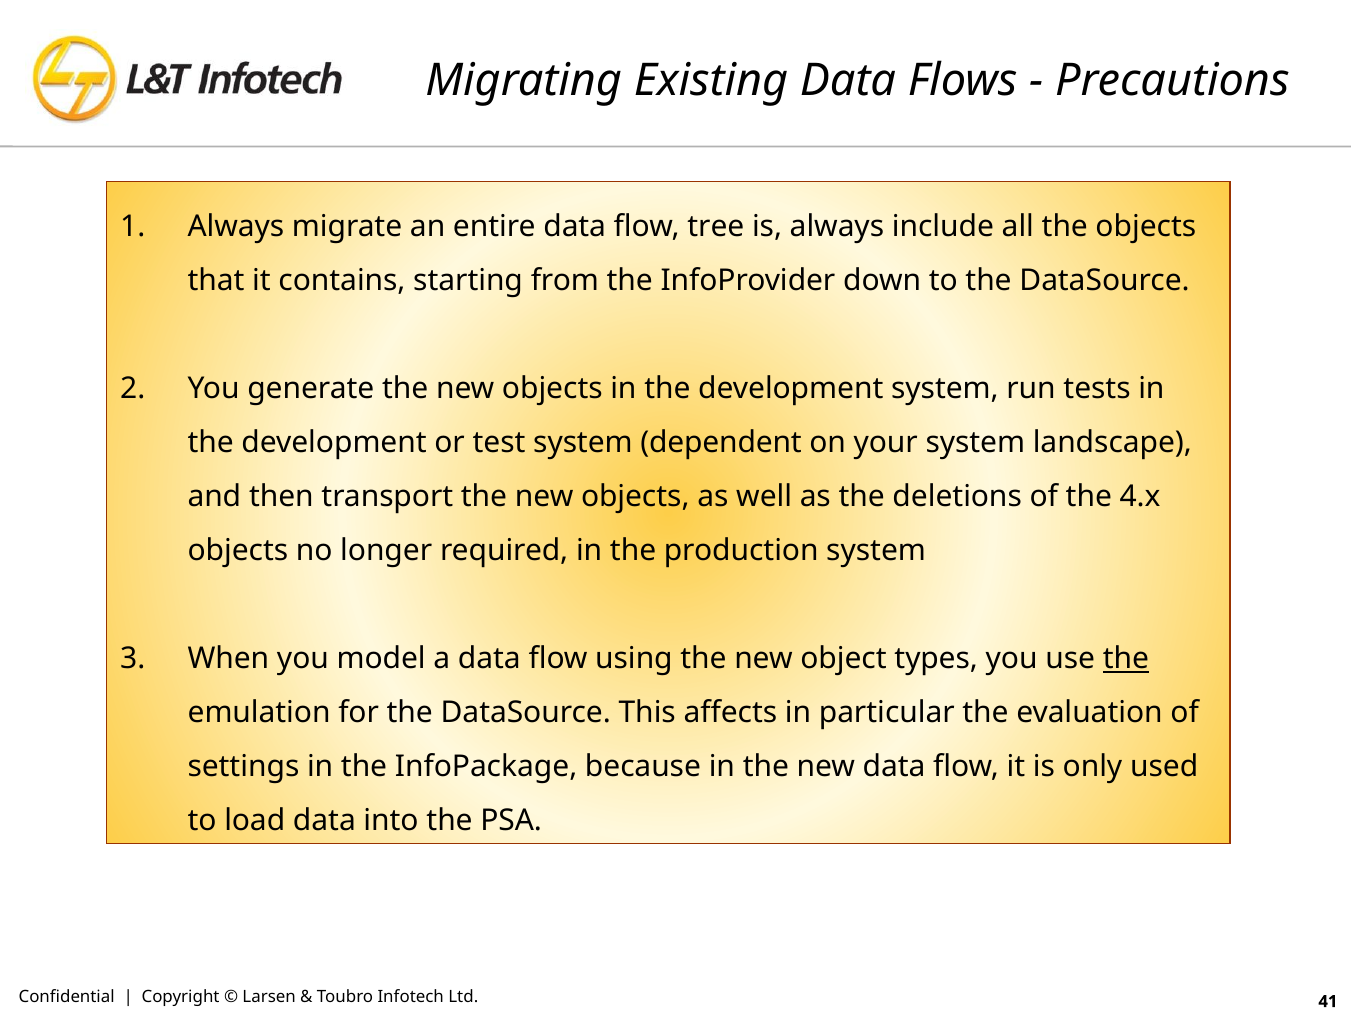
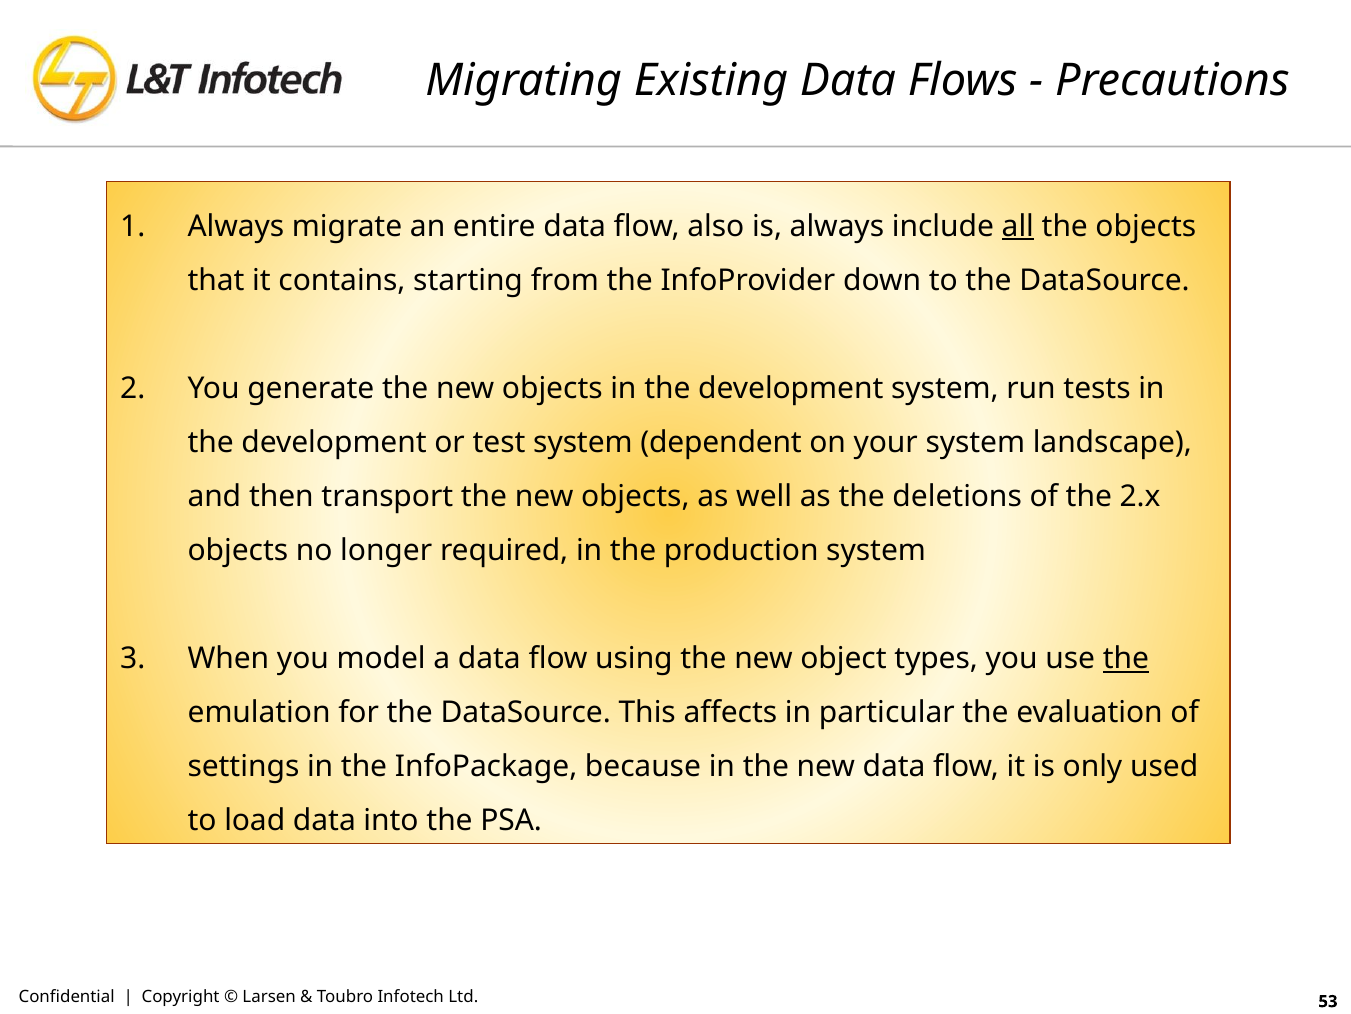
tree: tree -> also
all underline: none -> present
4.x: 4.x -> 2.x
41: 41 -> 53
